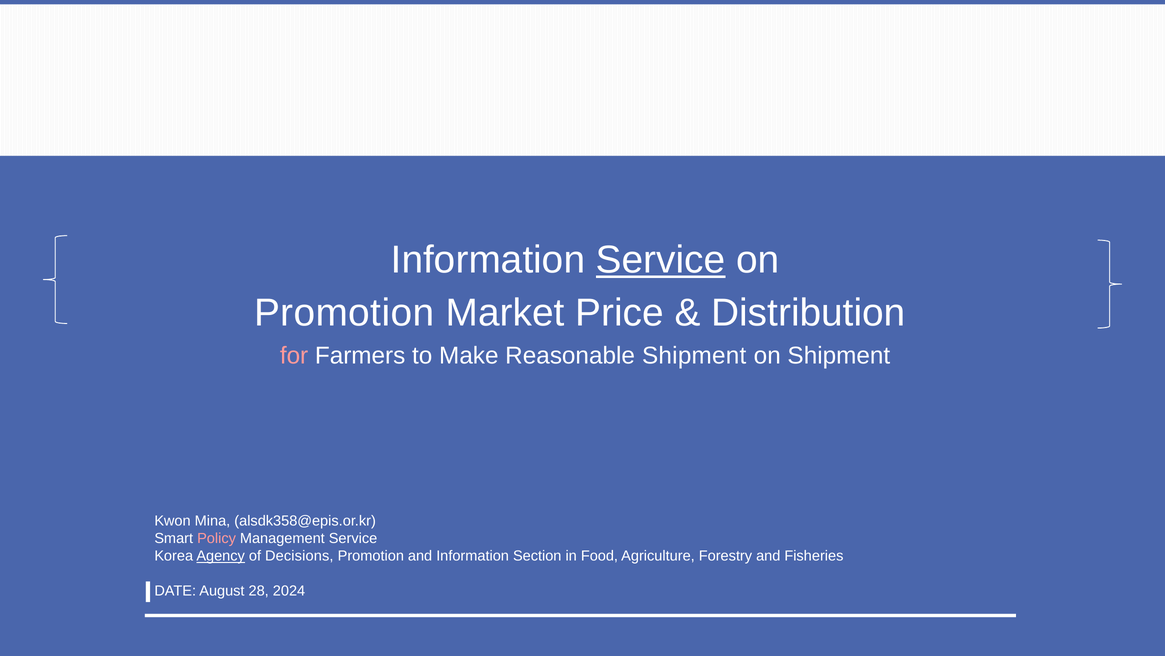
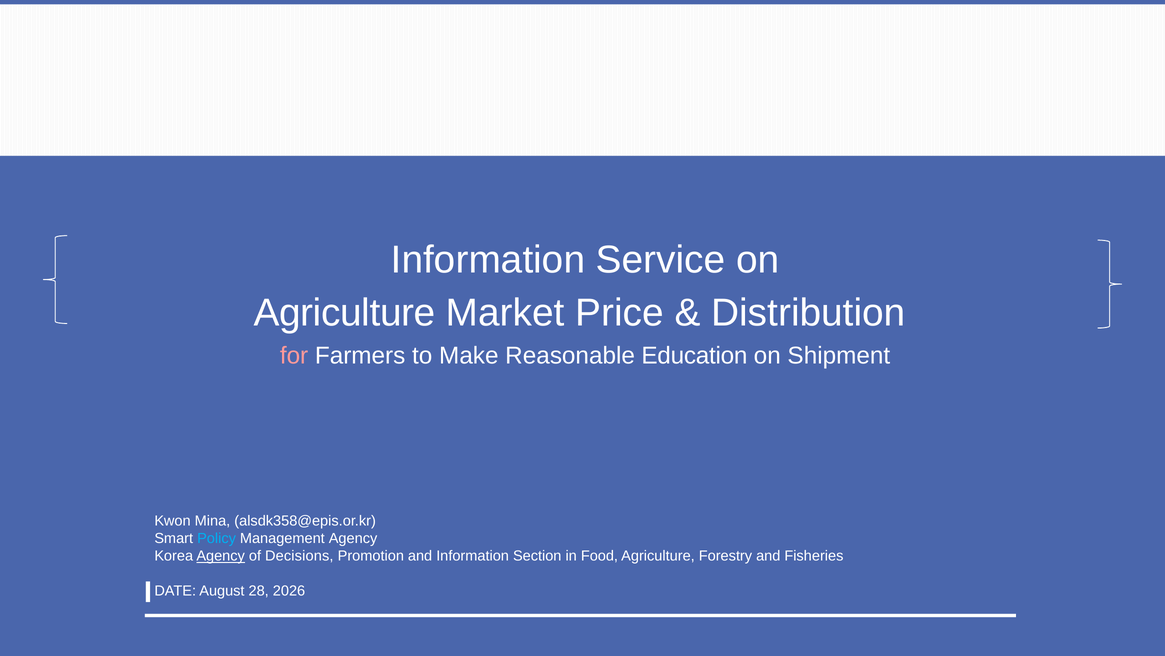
Service at (661, 260) underline: present -> none
Promotion at (344, 312): Promotion -> Agriculture
Reasonable Shipment: Shipment -> Education
Policy colour: pink -> light blue
Management Service: Service -> Agency
2024: 2024 -> 2026
